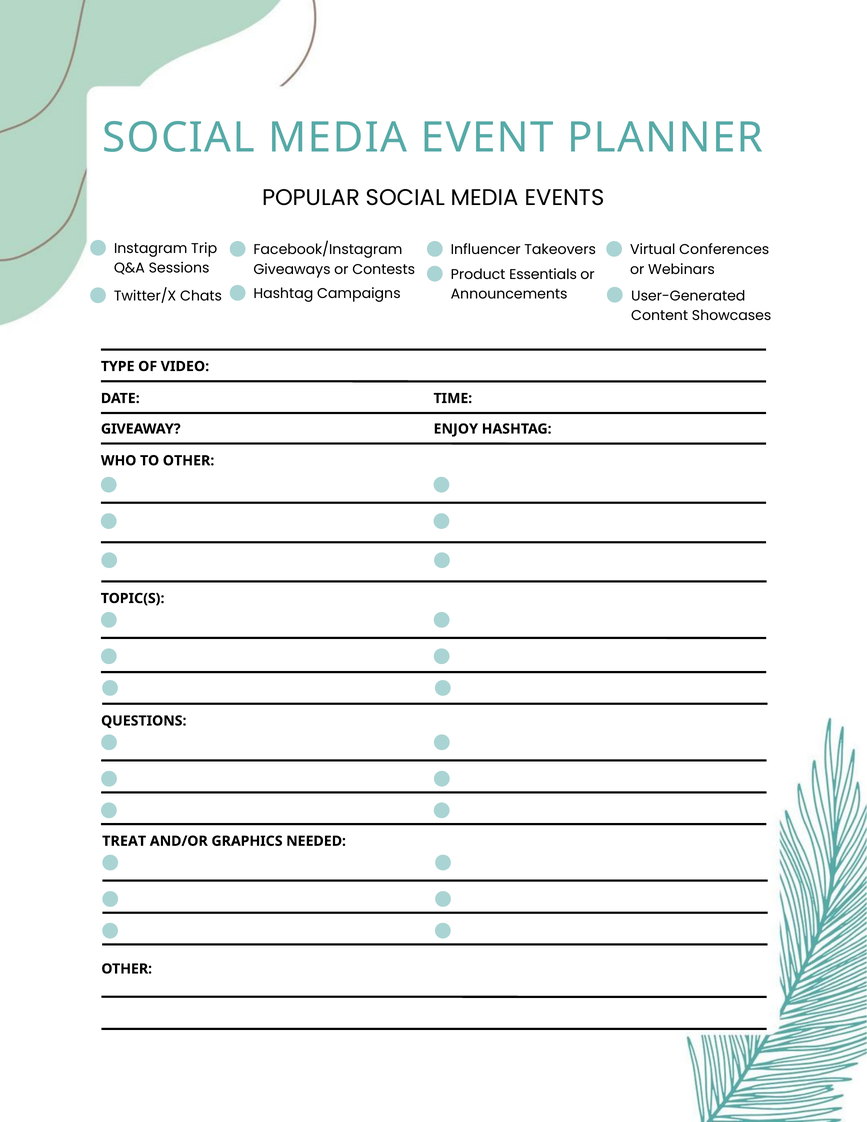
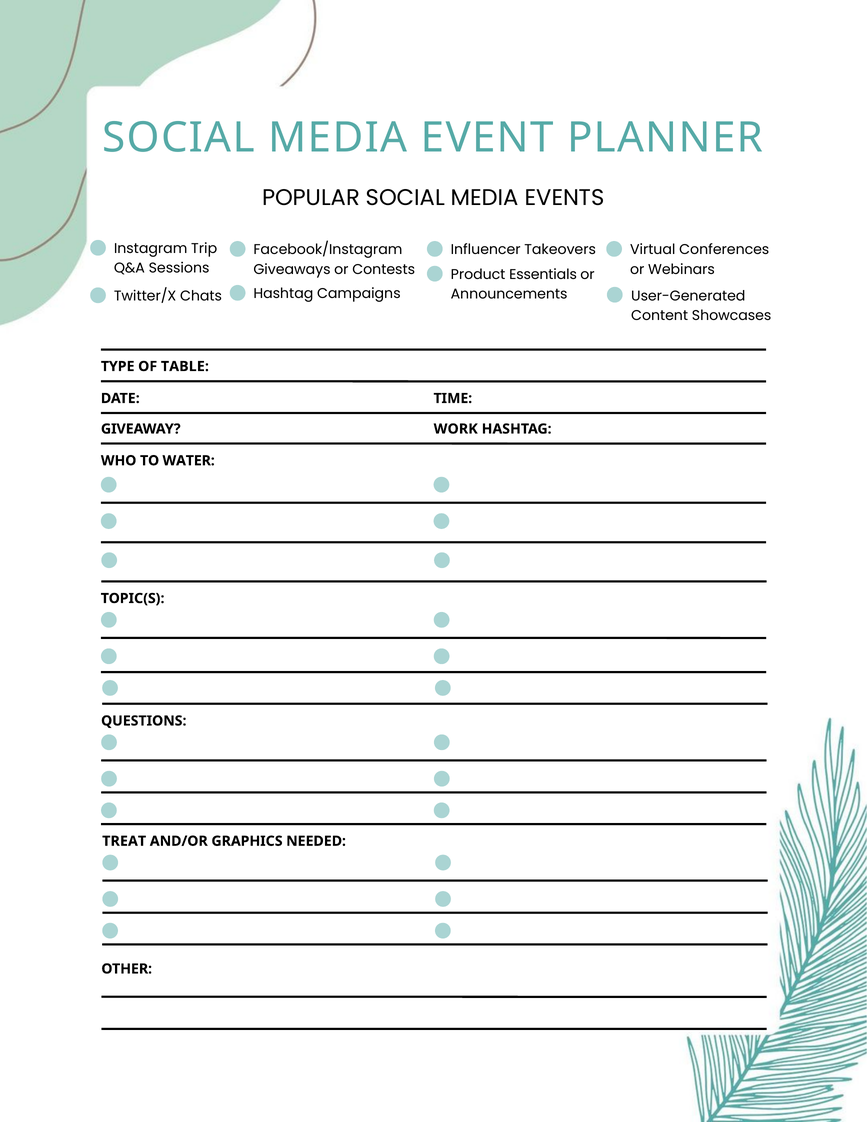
VIDEO: VIDEO -> TABLE
ENJOY: ENJOY -> WORK
TO OTHER: OTHER -> WATER
